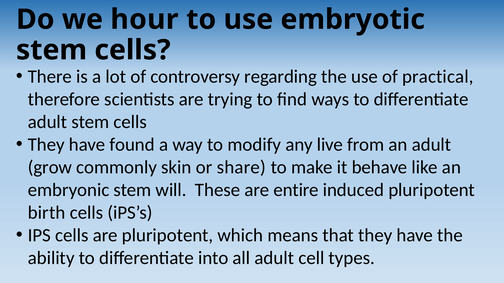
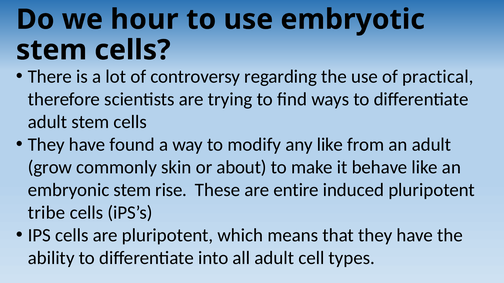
any live: live -> like
share: share -> about
will: will -> rise
birth: birth -> tribe
